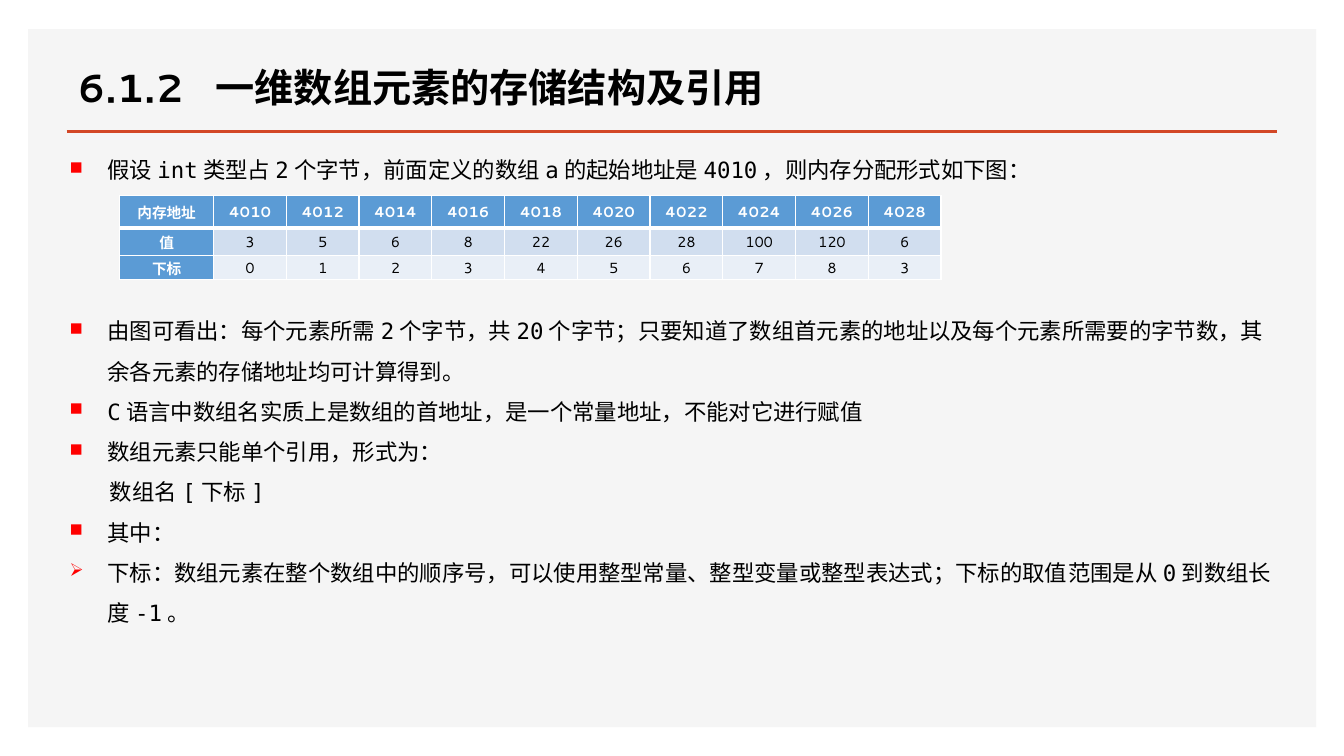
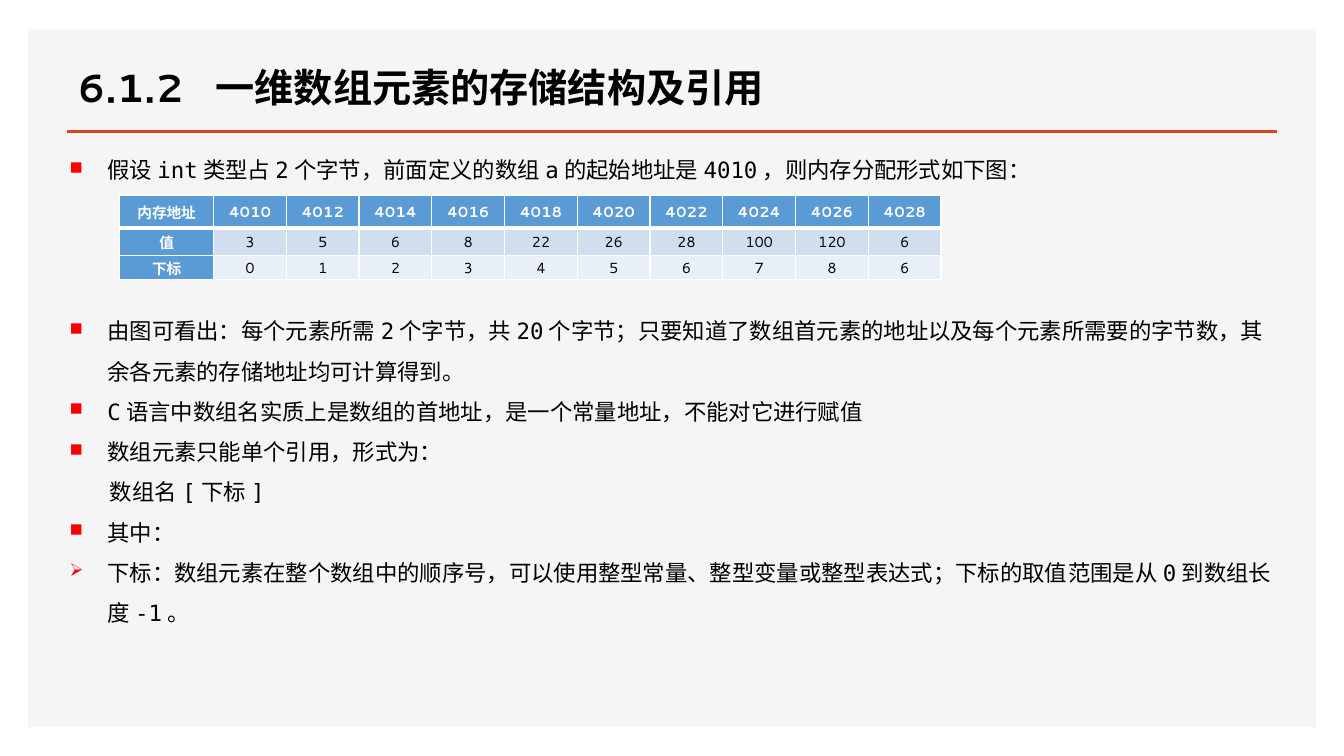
8 3: 3 -> 6
